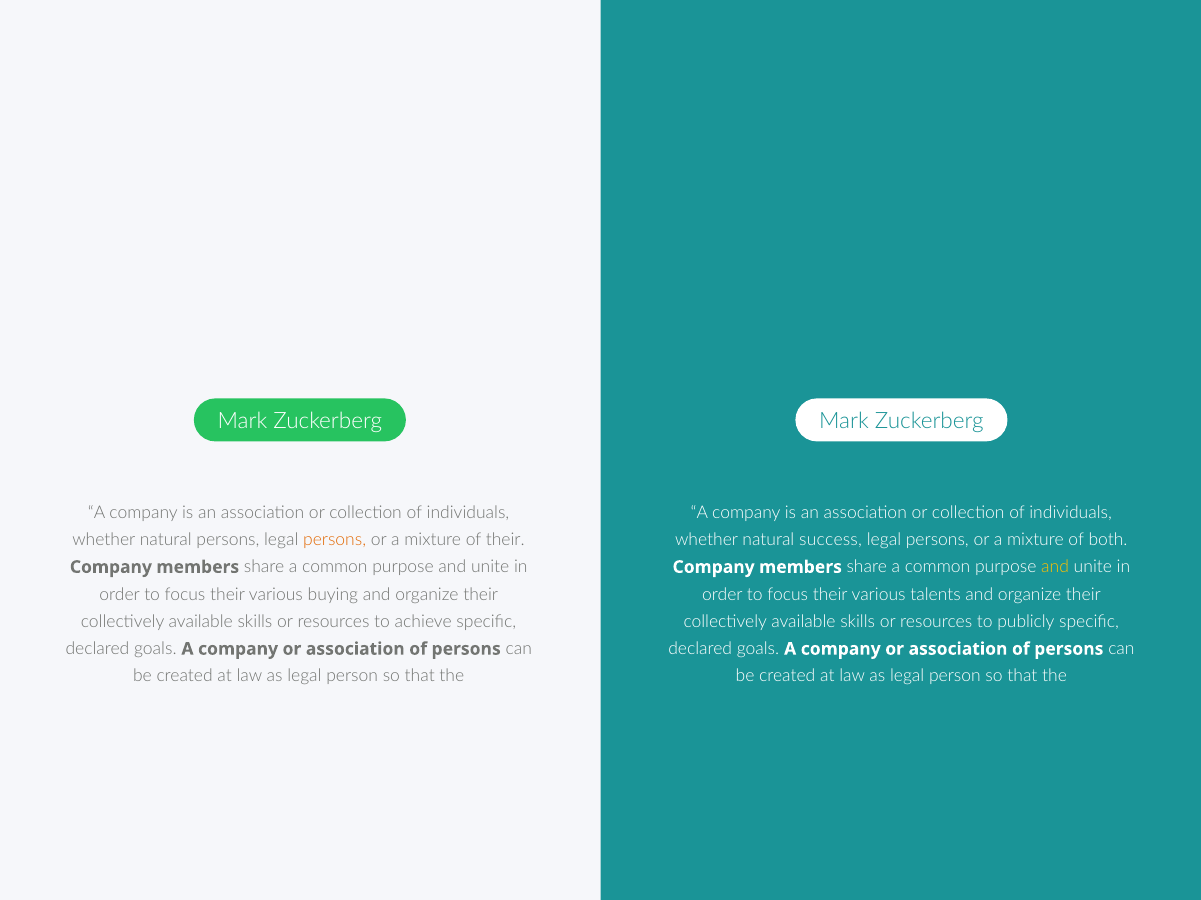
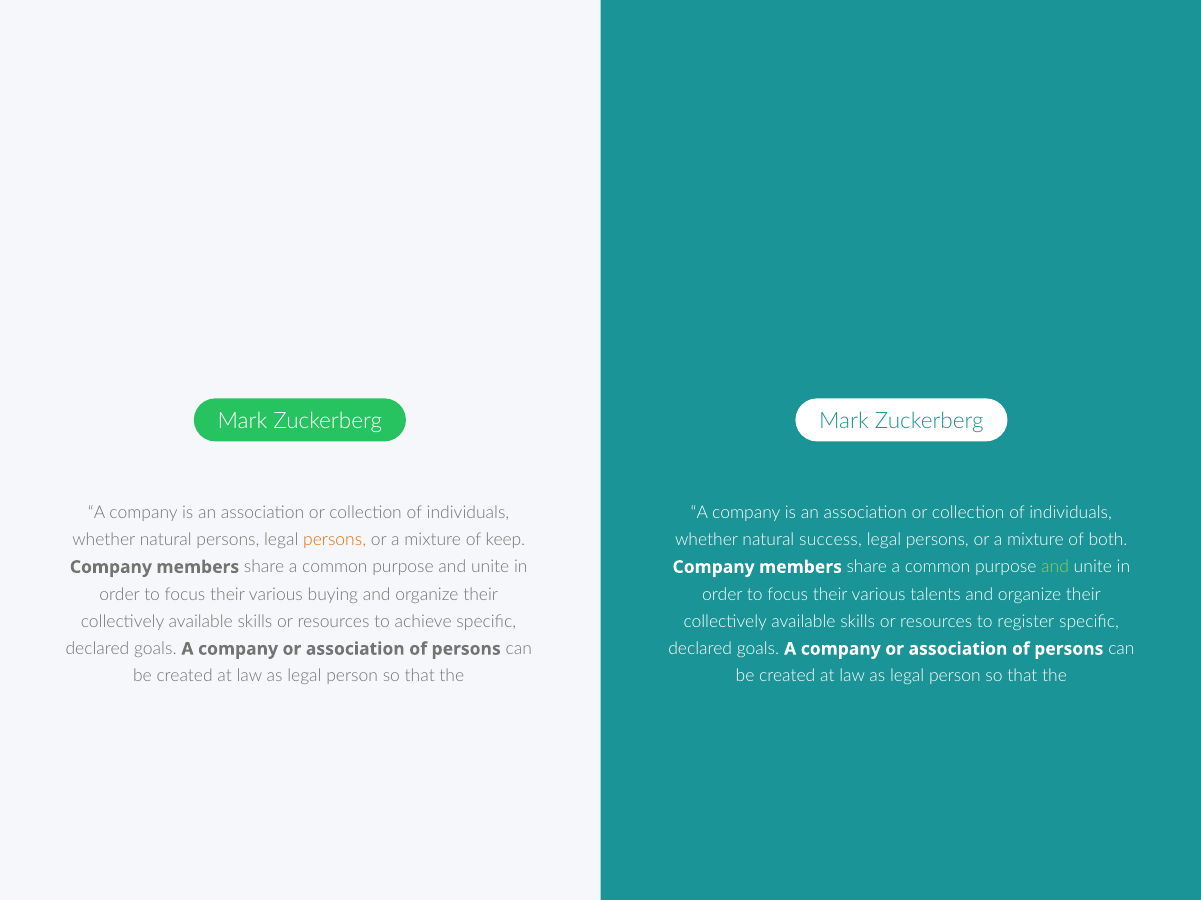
of their: their -> keep
and at (1055, 568) colour: yellow -> light green
publicly: publicly -> register
